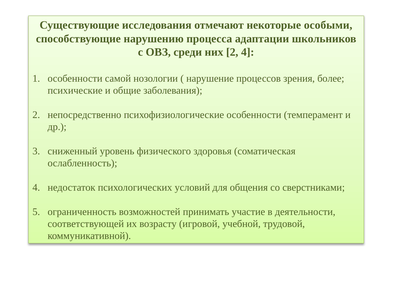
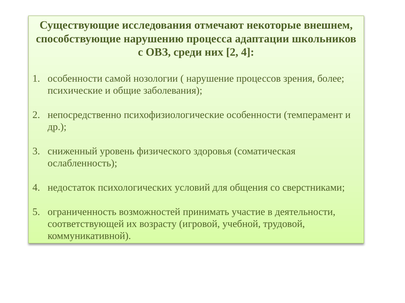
особыми: особыми -> внешнем
